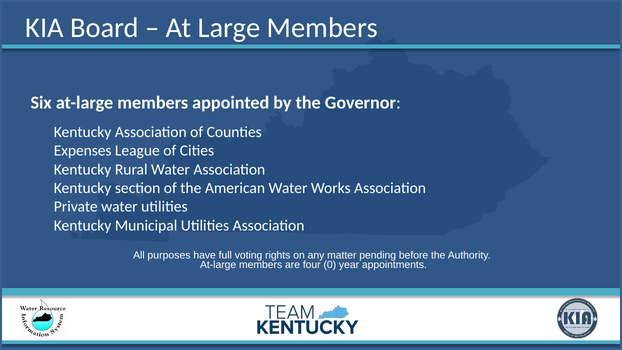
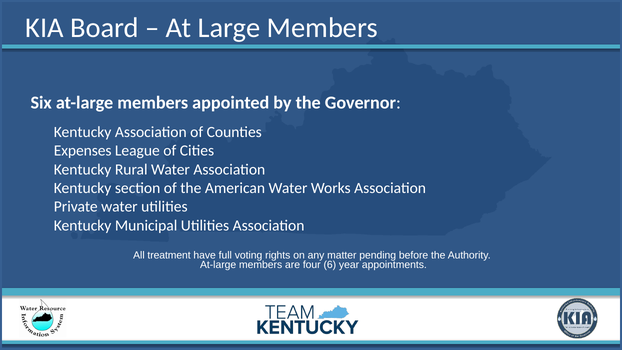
purposes: purposes -> treatment
0: 0 -> 6
